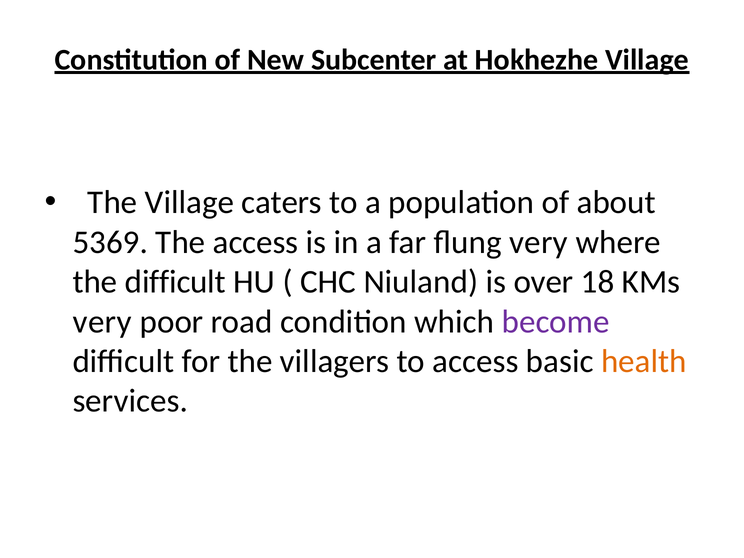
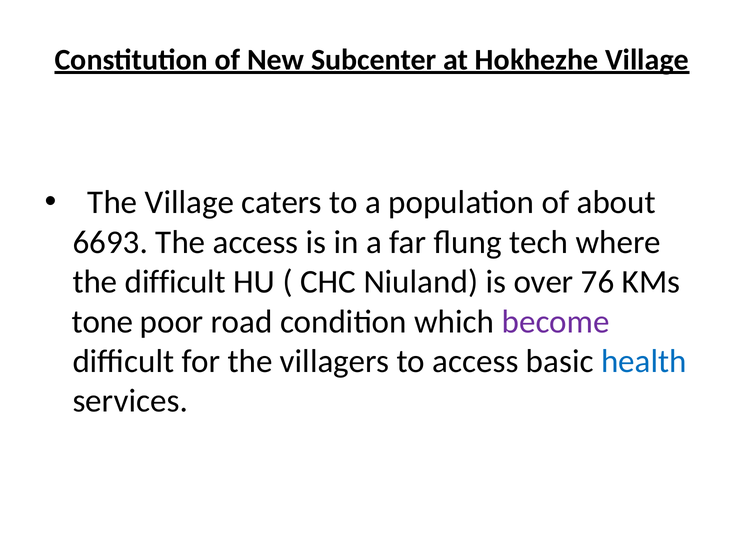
5369: 5369 -> 6693
flung very: very -> tech
18: 18 -> 76
very at (102, 322): very -> tone
health colour: orange -> blue
